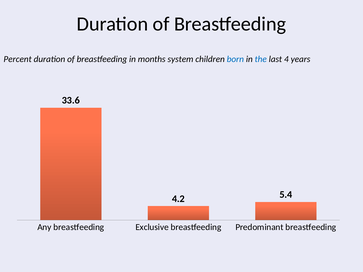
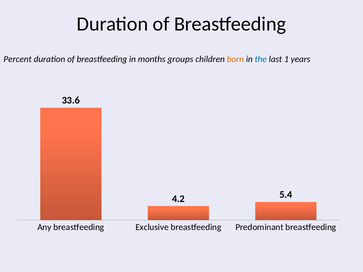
system: system -> groups
born colour: blue -> orange
4: 4 -> 1
